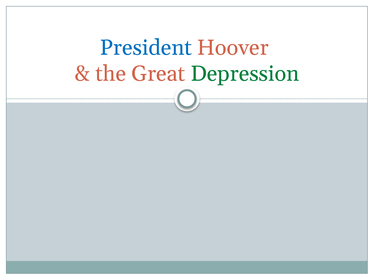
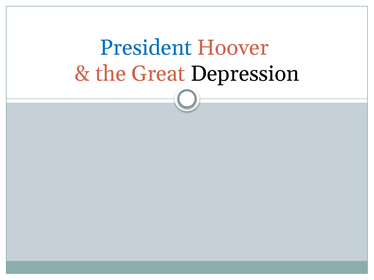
Depression colour: green -> black
